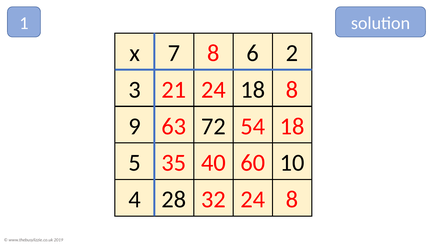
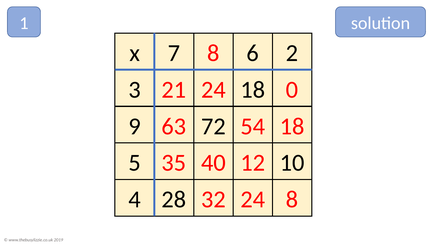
18 8: 8 -> 0
60: 60 -> 12
